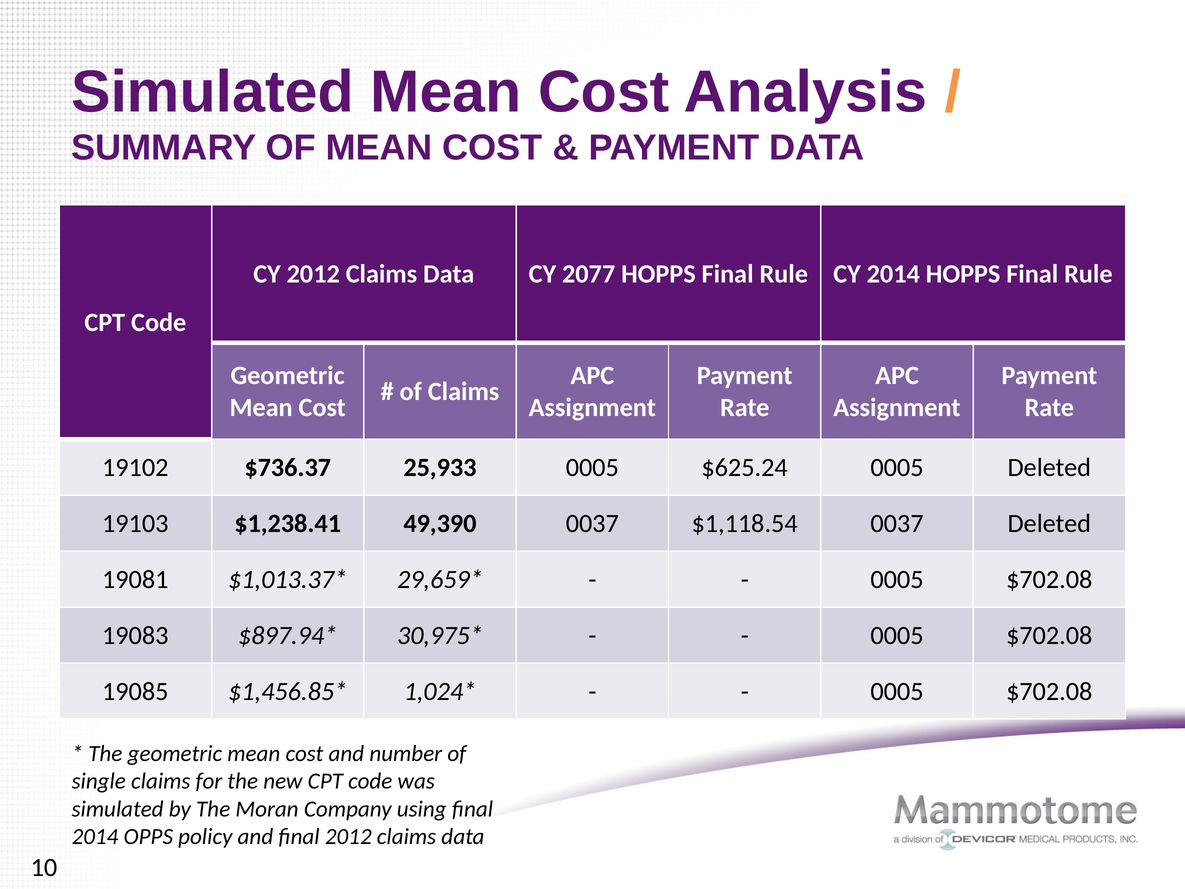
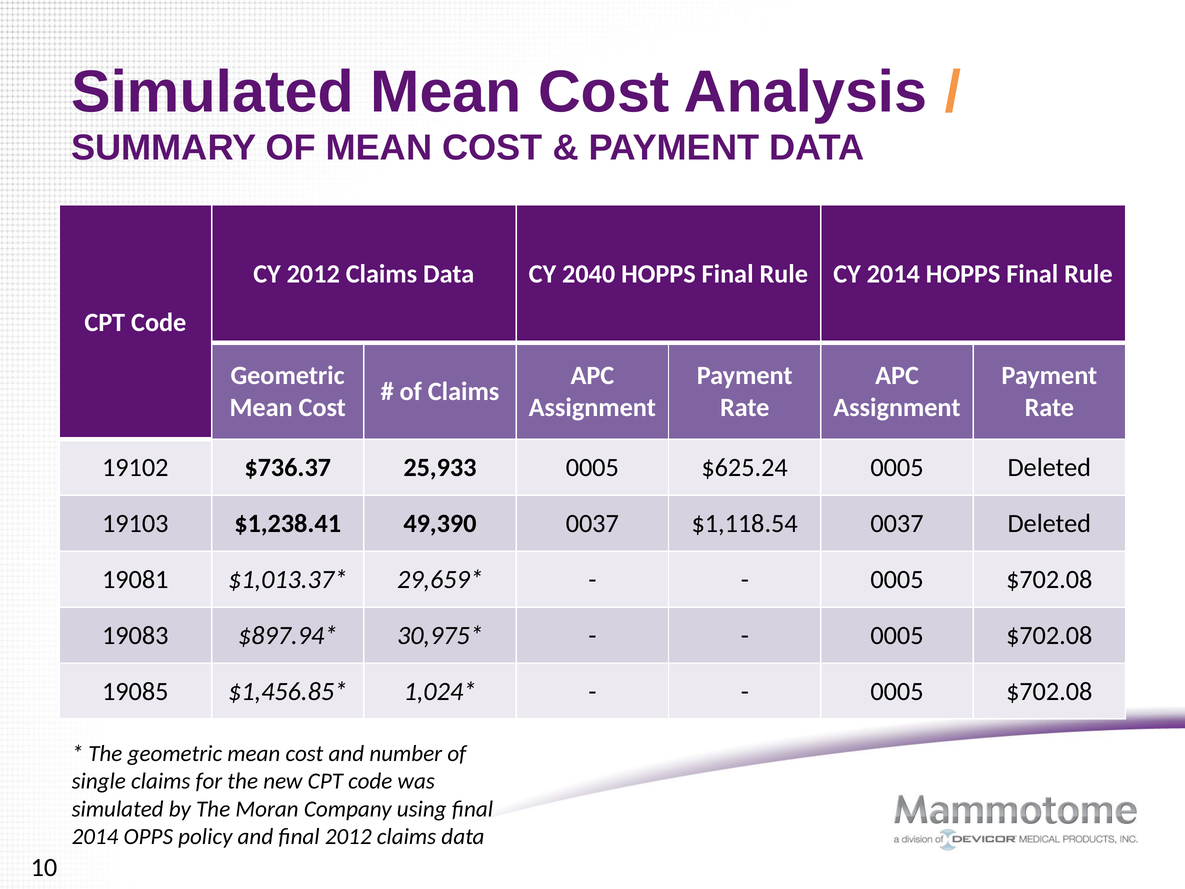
2077: 2077 -> 2040
